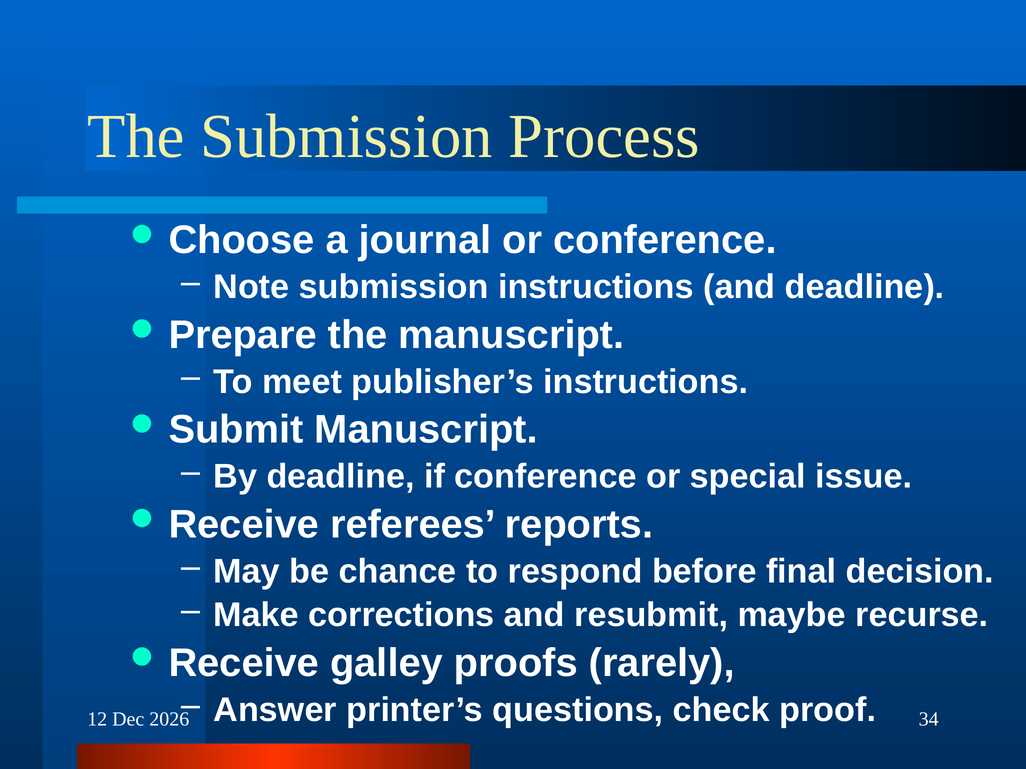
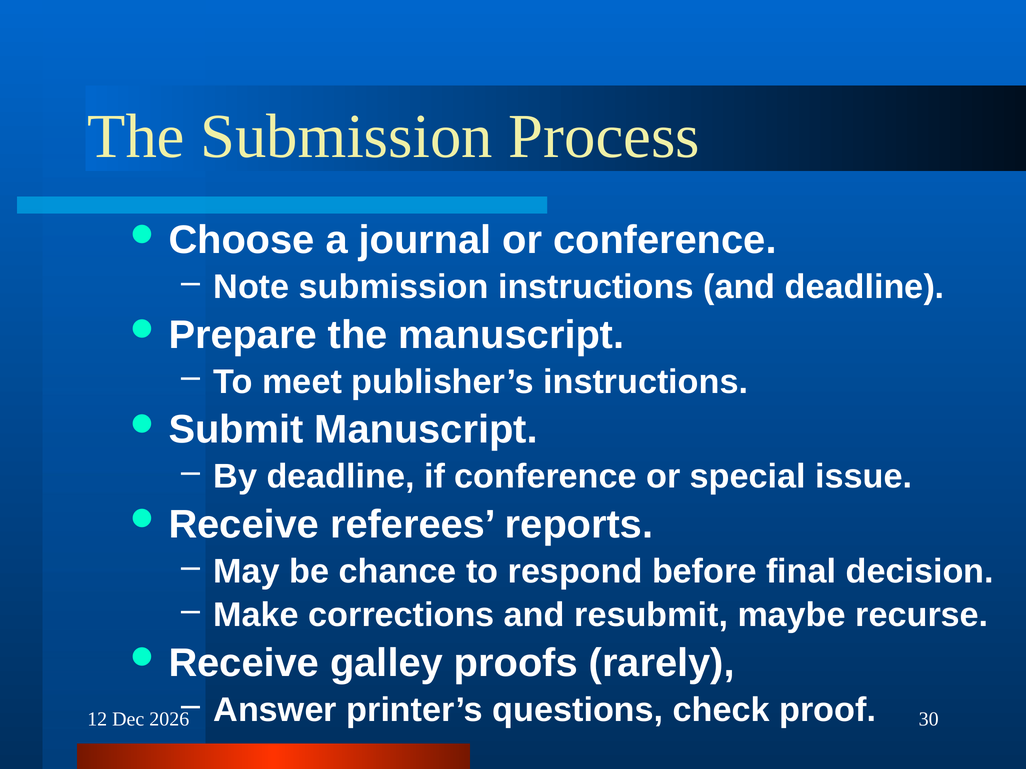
34: 34 -> 30
